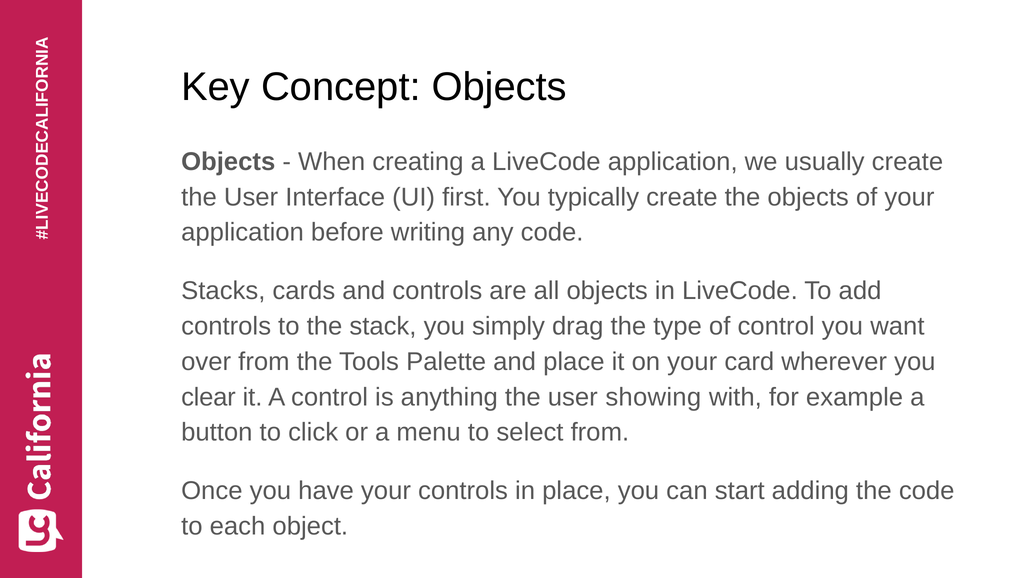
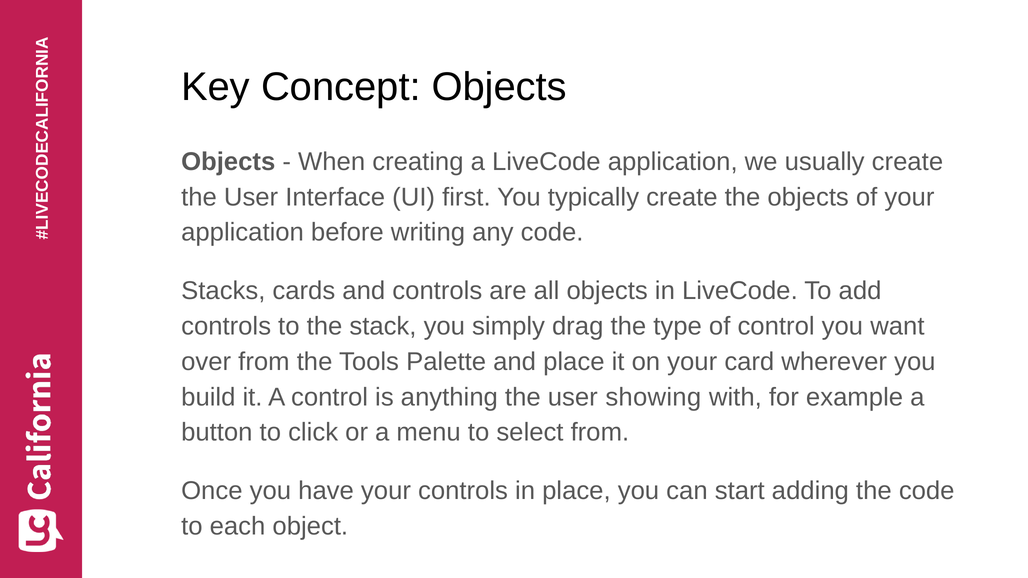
clear: clear -> build
